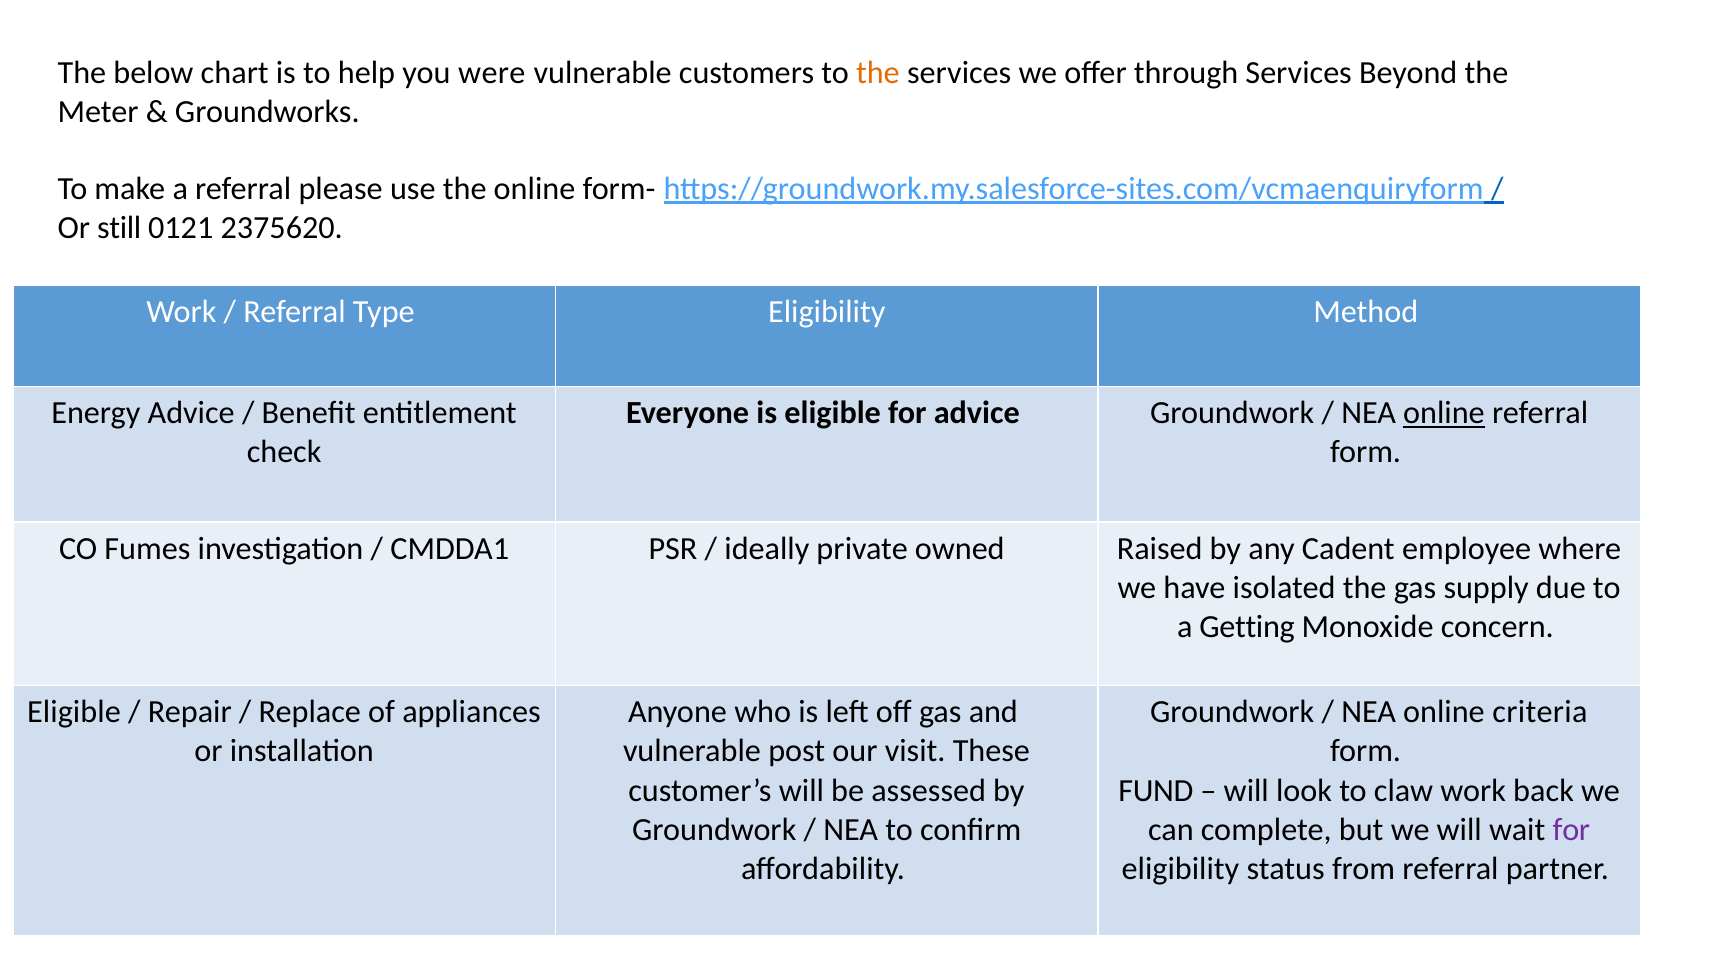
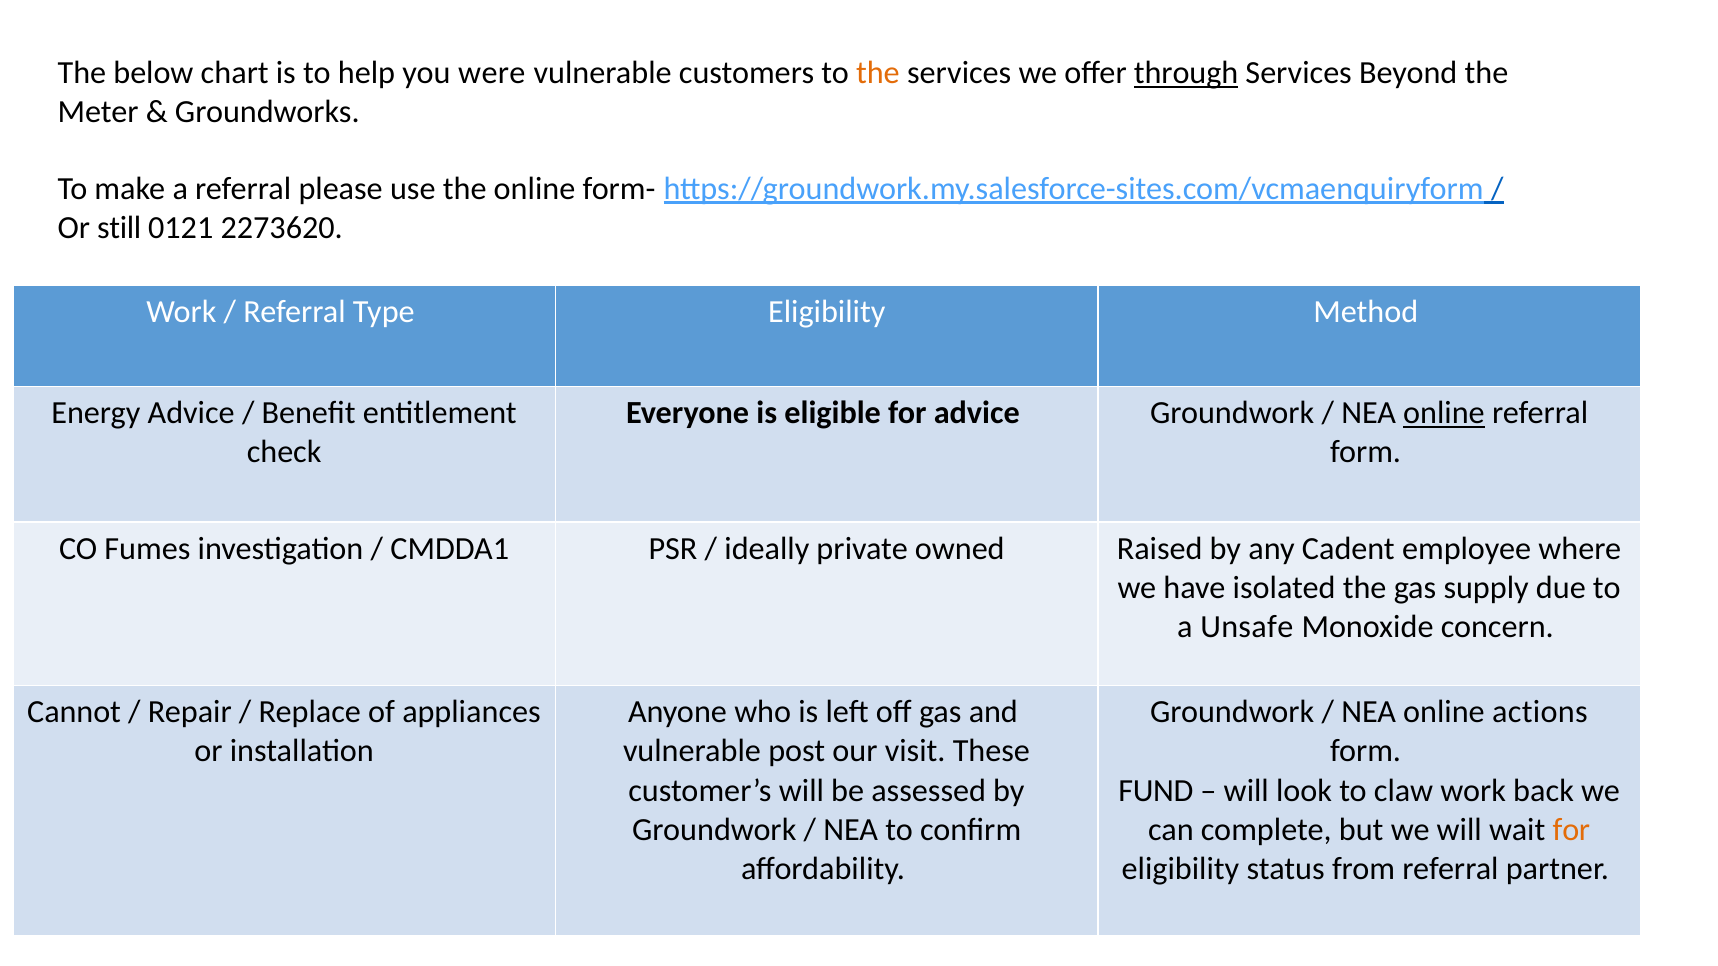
through underline: none -> present
2375620: 2375620 -> 2273620
Getting: Getting -> Unsafe
Eligible at (74, 712): Eligible -> Cannot
criteria: criteria -> actions
for at (1571, 830) colour: purple -> orange
